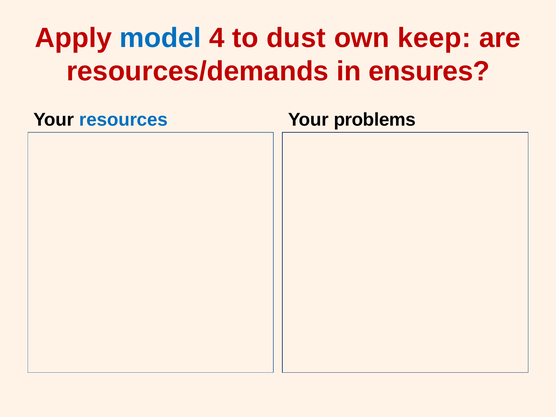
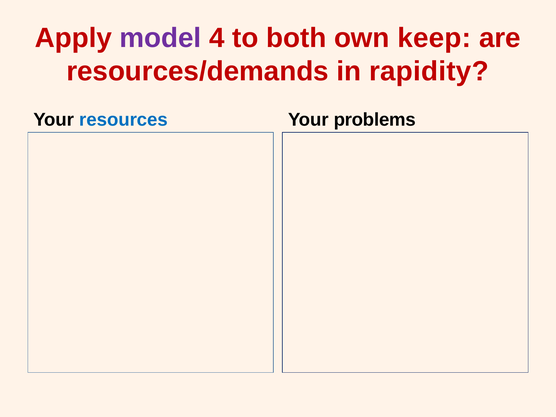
model colour: blue -> purple
dust: dust -> both
ensures: ensures -> rapidity
